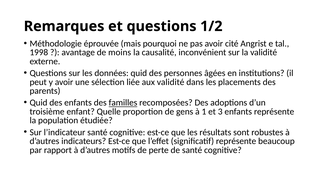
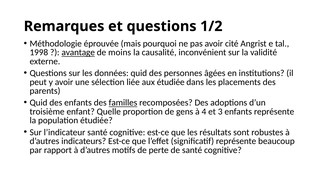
avantage underline: none -> present
aux validité: validité -> étudiée
1: 1 -> 4
